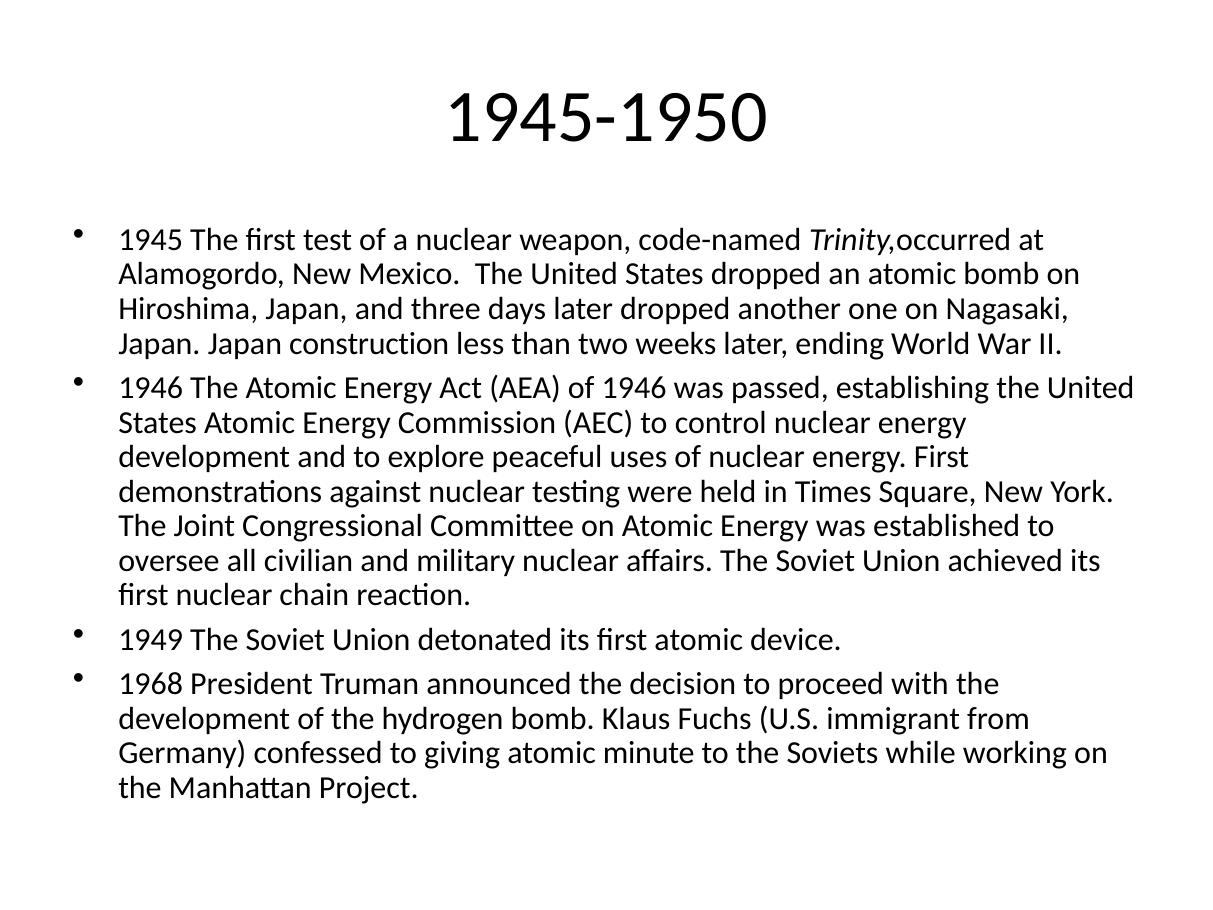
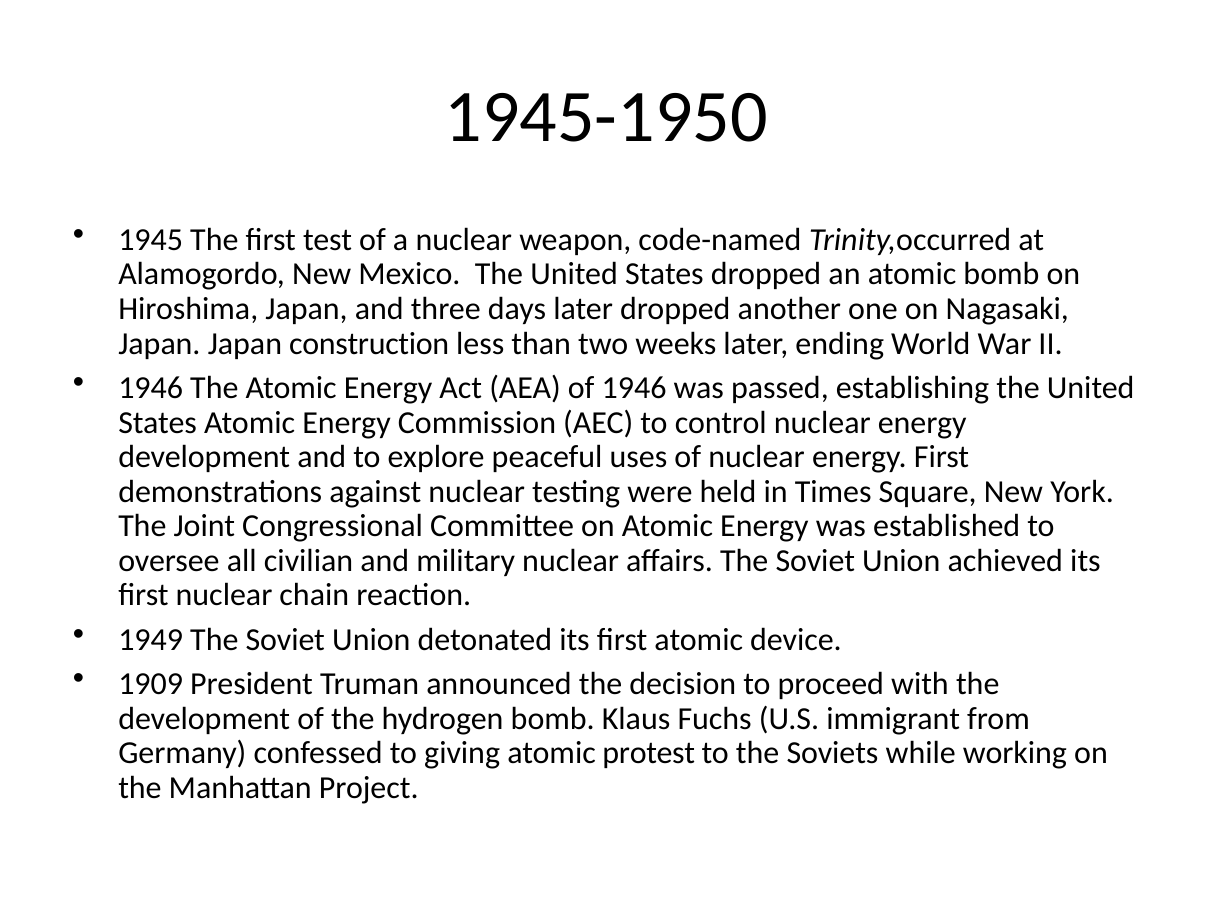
1968: 1968 -> 1909
minute: minute -> protest
